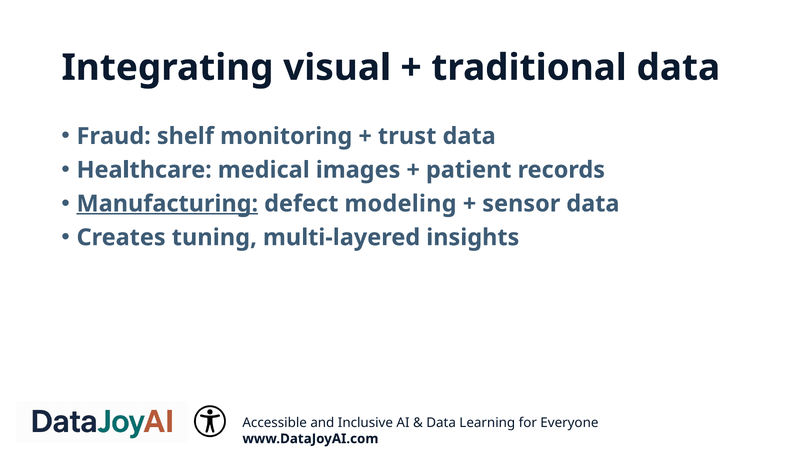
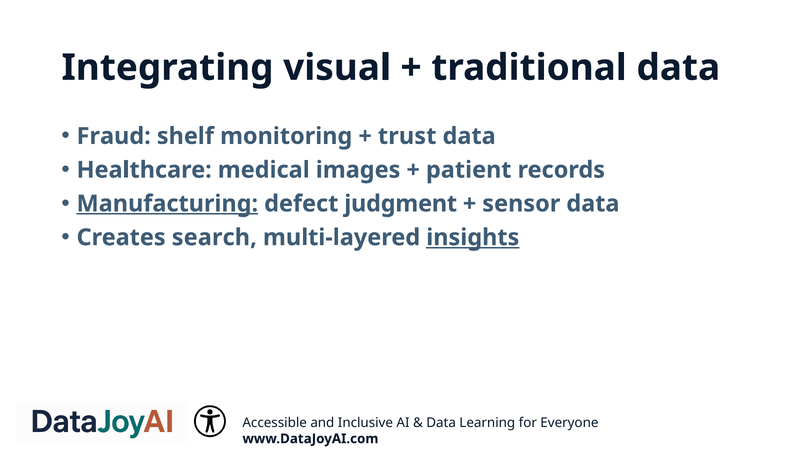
modeling: modeling -> judgment
tuning: tuning -> search
insights underline: none -> present
